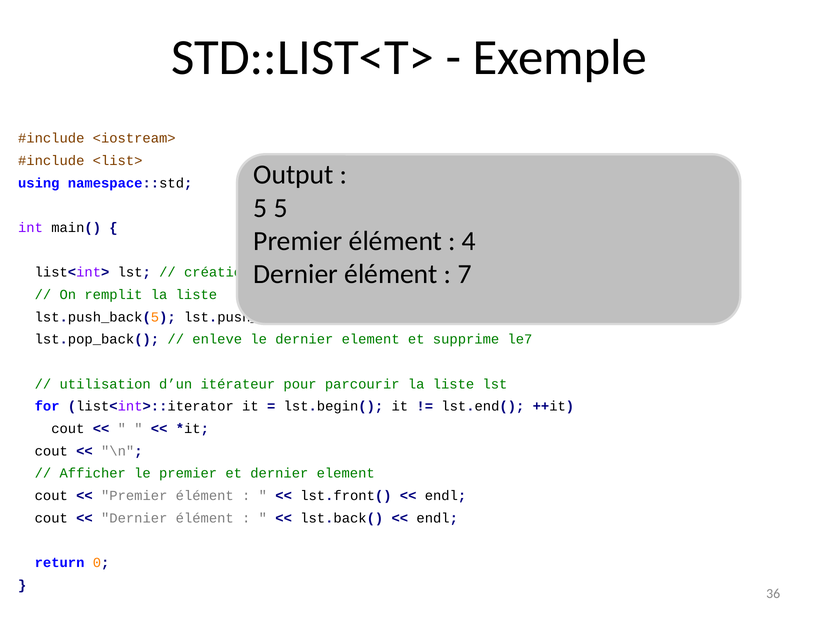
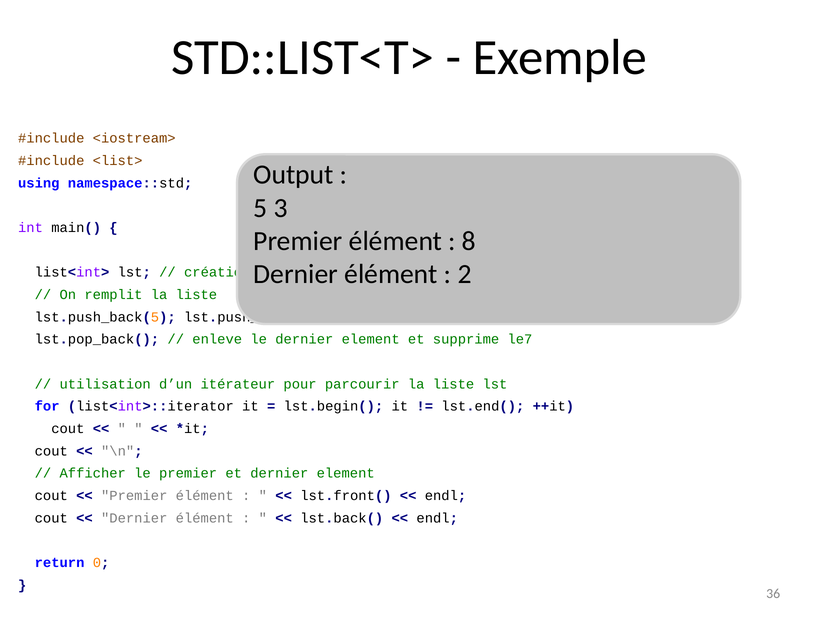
5 5: 5 -> 3
4: 4 -> 8
7: 7 -> 2
